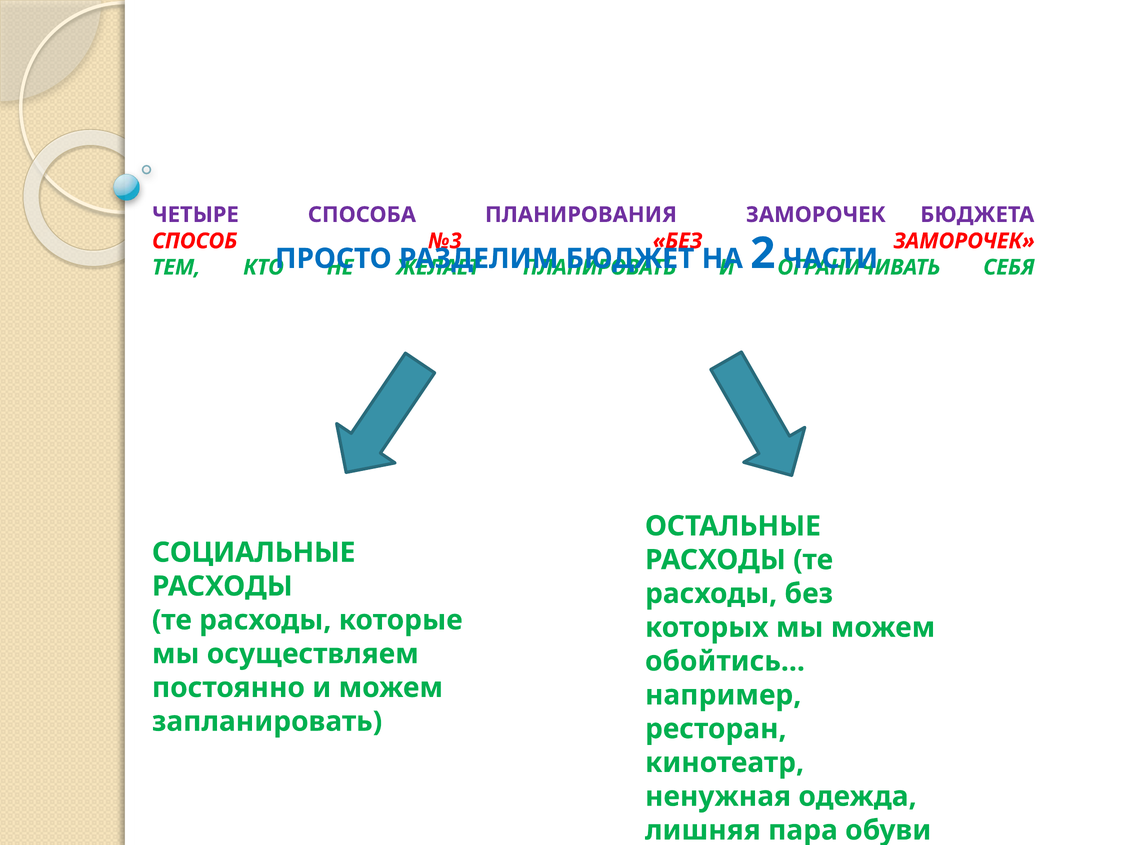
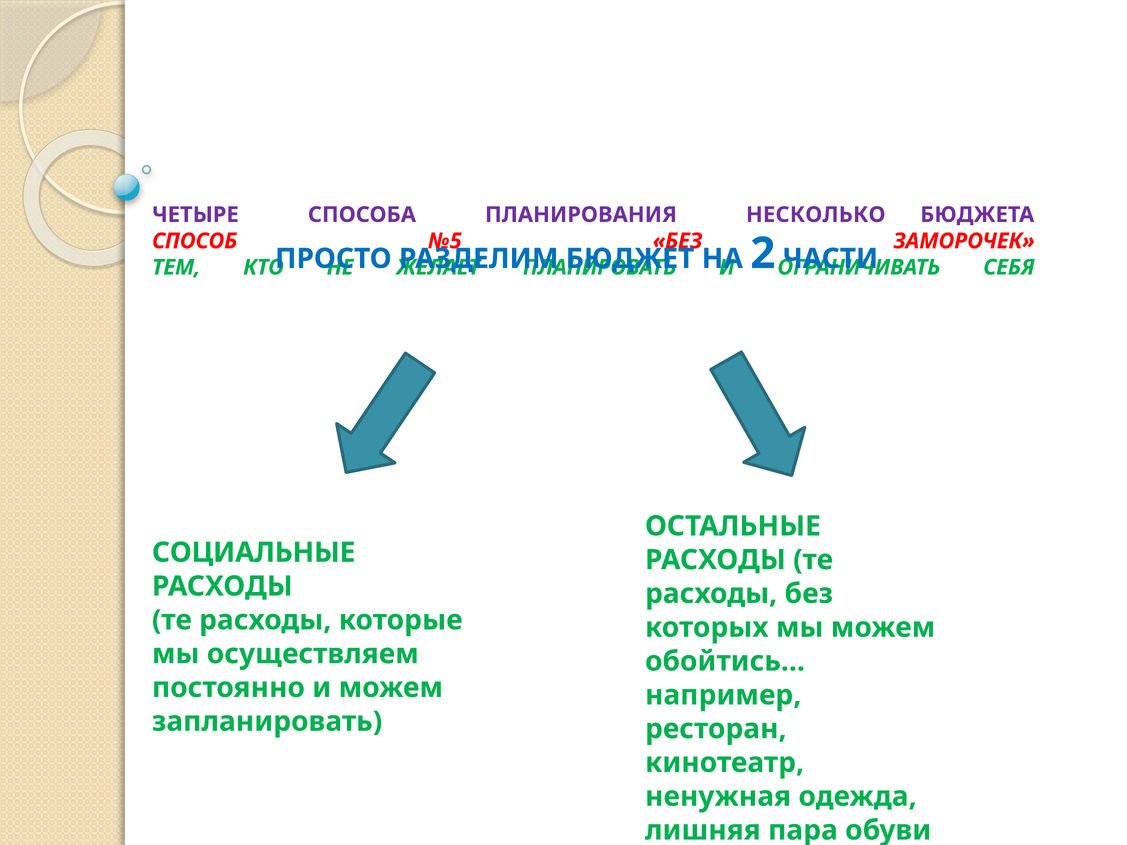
ПЛАНИРОВАНИЯ ЗАМОРОЧЕК: ЗАМОРОЧЕК -> НЕСКОЛЬКО
№3: №3 -> №5
